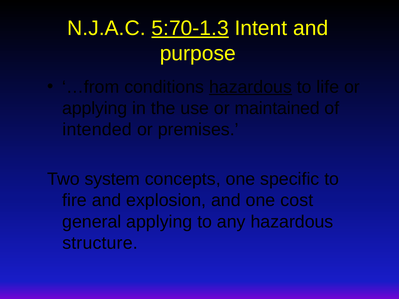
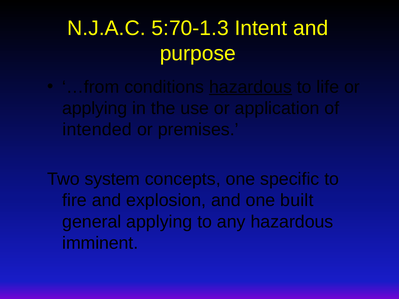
5:70-1.3 underline: present -> none
maintained: maintained -> application
cost: cost -> built
structure: structure -> imminent
